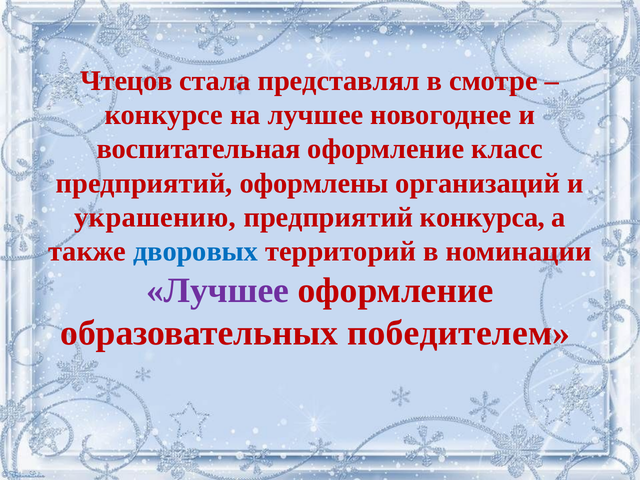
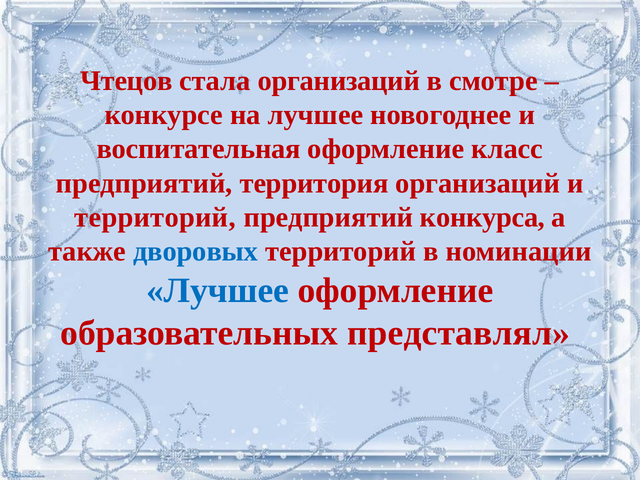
стала представлял: представлял -> организаций
оформлены: оформлены -> территория
украшению at (155, 217): украшению -> территорий
Лучшее at (218, 290) colour: purple -> blue
победителем: победителем -> представлял
